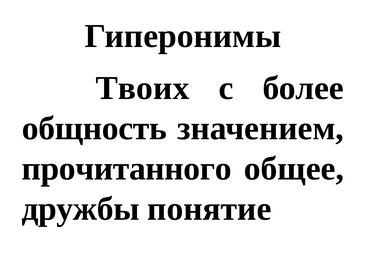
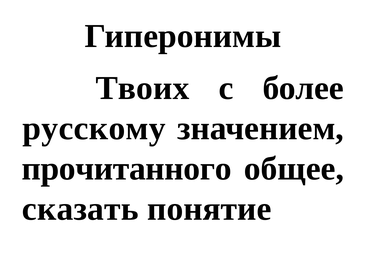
общность: общность -> русскому
дружбы: дружбы -> сказать
